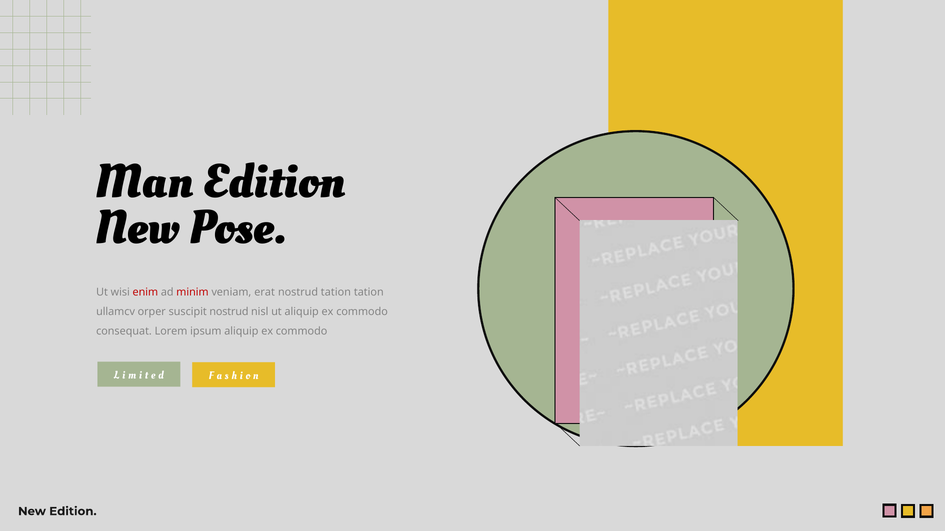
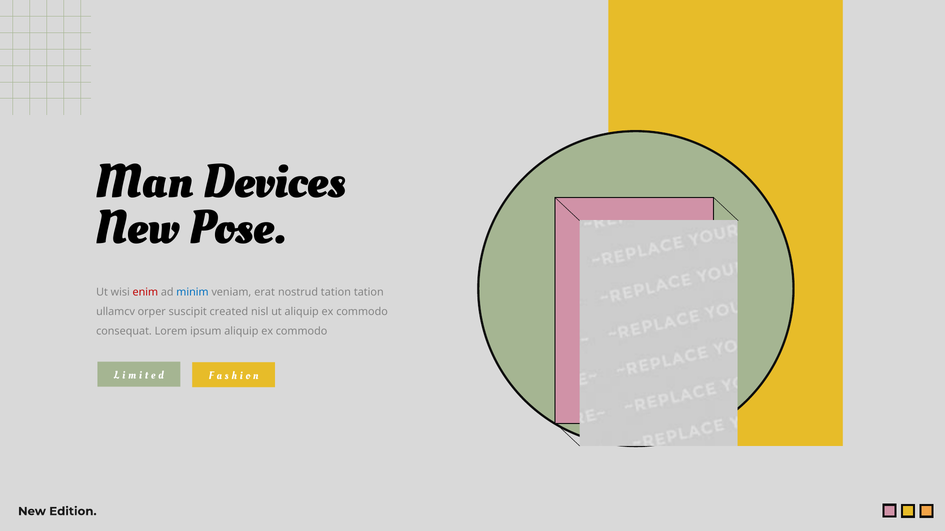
Man Edition: Edition -> Devices
minim colour: red -> blue
suscipit nostrud: nostrud -> created
